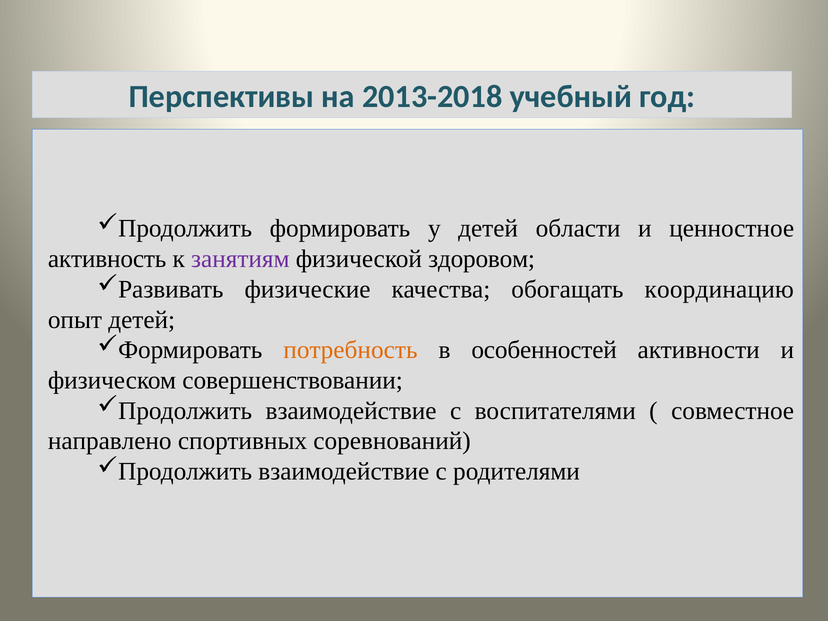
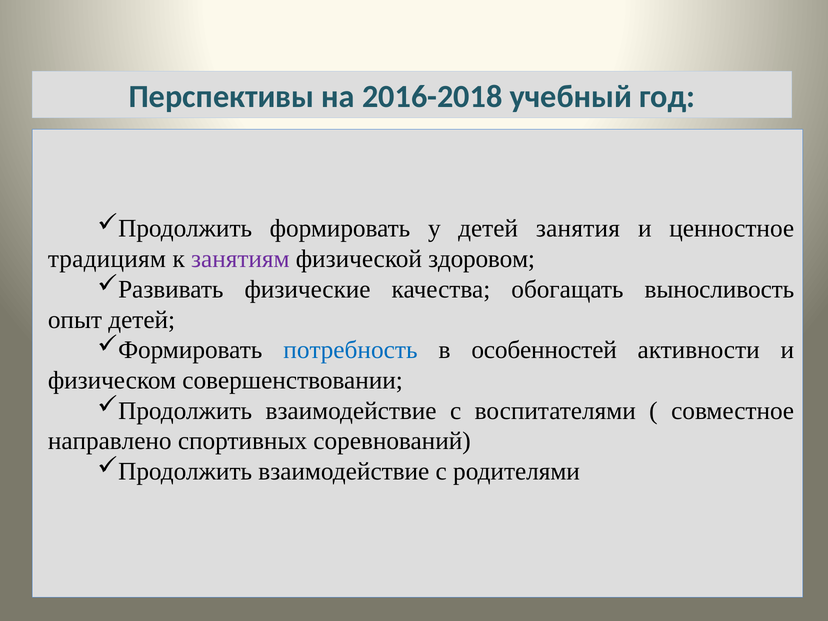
2013-2018: 2013-2018 -> 2016-2018
области: области -> занятия
активность: активность -> традициям
координацию: координацию -> выносливость
потребность colour: orange -> blue
